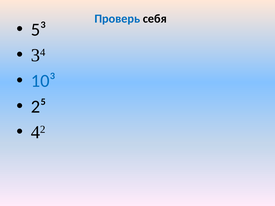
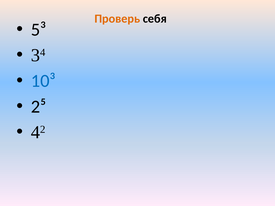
Проверь colour: blue -> orange
